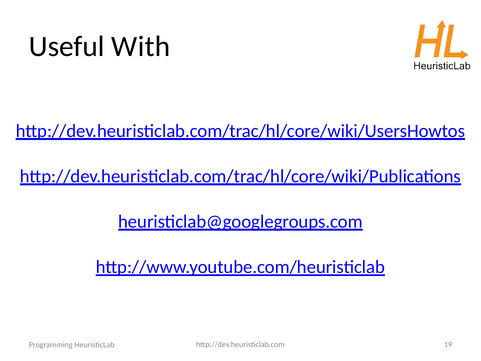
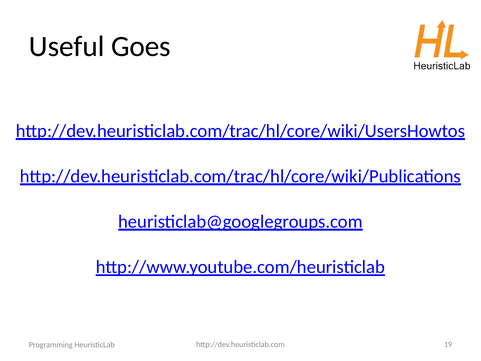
With: With -> Goes
